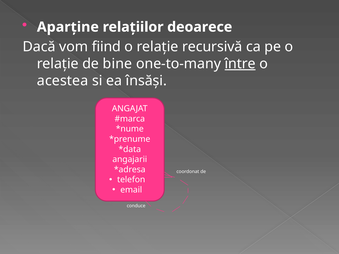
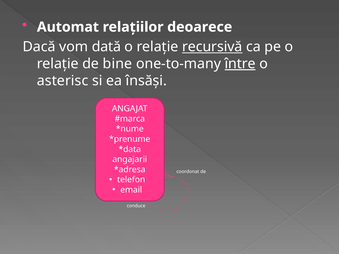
Aparţine: Aparţine -> Automat
fiind: fiind -> dată
recursivă underline: none -> present
acestea: acestea -> asterisc
